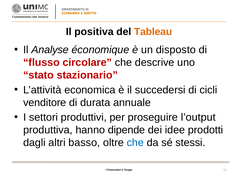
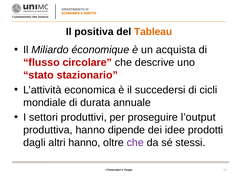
Analyse: Analyse -> Miliardo
disposto: disposto -> acquista
venditore: venditore -> mondiale
altri basso: basso -> hanno
che at (135, 143) colour: blue -> purple
